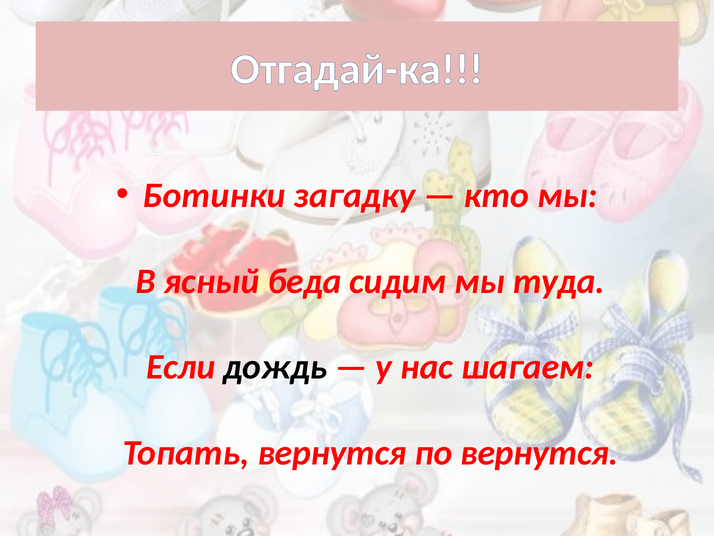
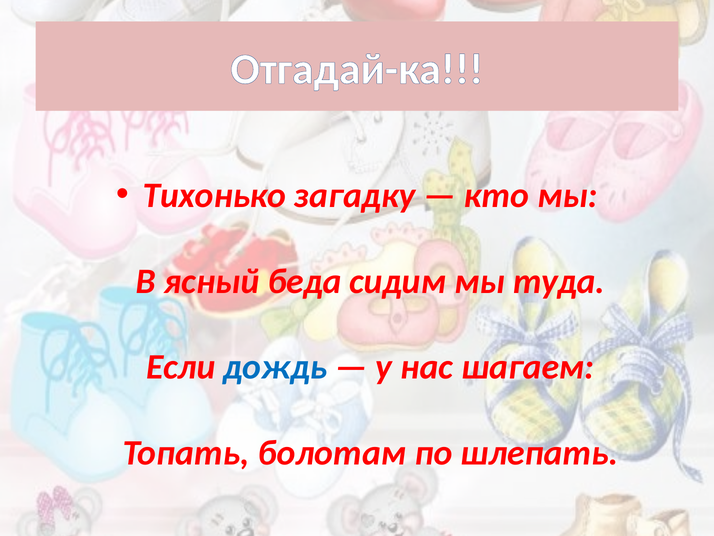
Ботинки: Ботинки -> Тихонько
дождь colour: black -> blue
Топать вернутся: вернутся -> болотам
по вернутся: вернутся -> шлепать
